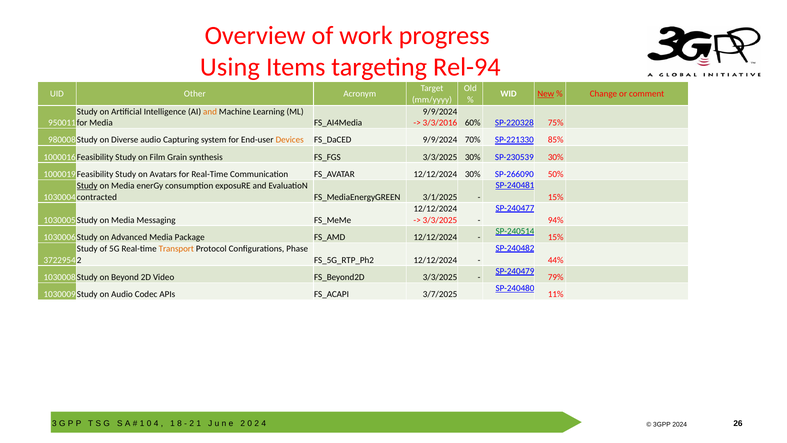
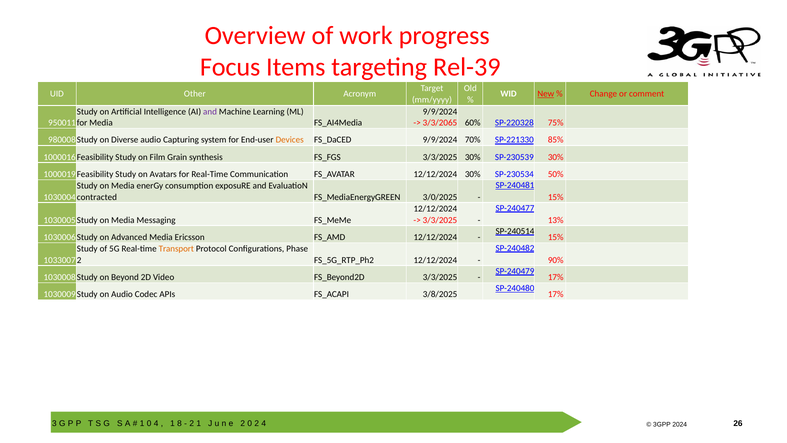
Using: Using -> Focus
Rel-94: Rel-94 -> Rel-39
and at (210, 112) colour: orange -> purple
3/3/2016: 3/3/2016 -> 3/3/2065
SP-266090: SP-266090 -> SP-230534
Study at (87, 186) underline: present -> none
3/1/2025: 3/1/2025 -> 3/0/2025
94%: 94% -> 13%
SP-240514 colour: green -> black
Package: Package -> Ericsson
3722954: 3722954 -> 1033007
44%: 44% -> 90%
79% at (556, 277): 79% -> 17%
3/7/2025: 3/7/2025 -> 3/8/2025
11% at (556, 294): 11% -> 17%
